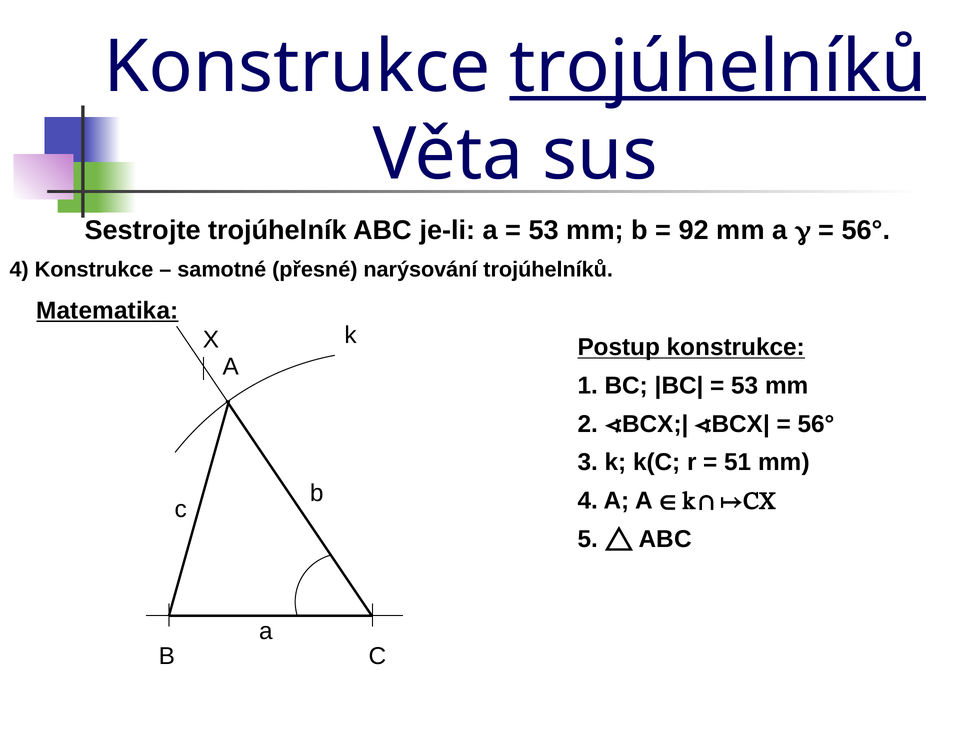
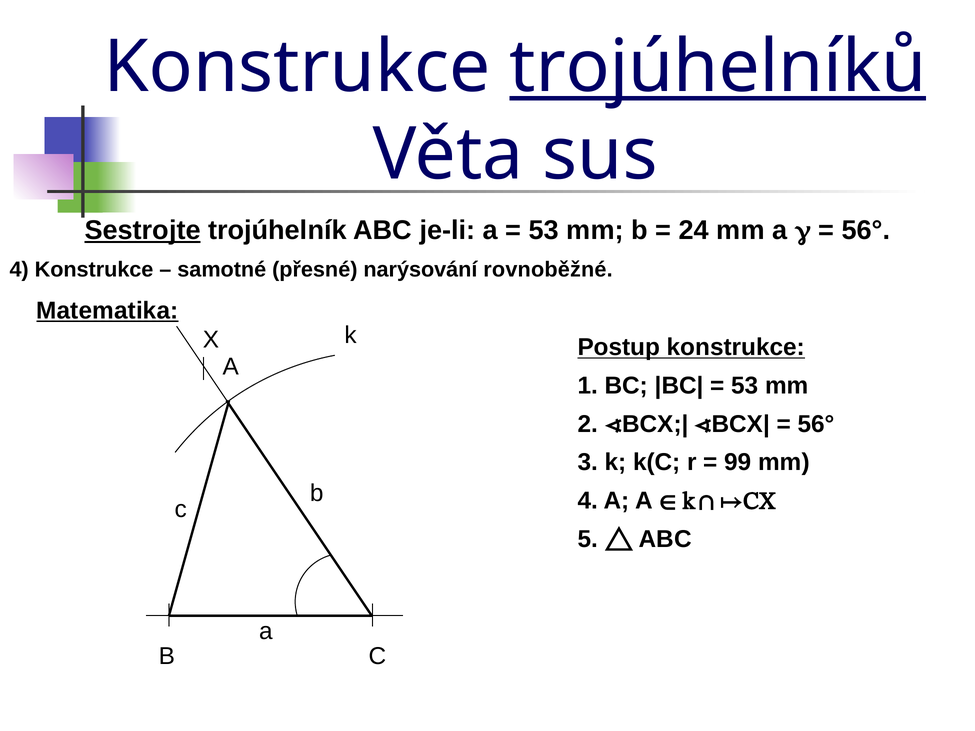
Sestrojte underline: none -> present
92: 92 -> 24
narýsování trojúhelníků: trojúhelníků -> rovnoběžné
51: 51 -> 99
